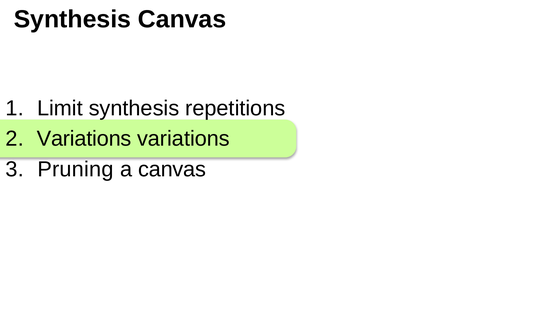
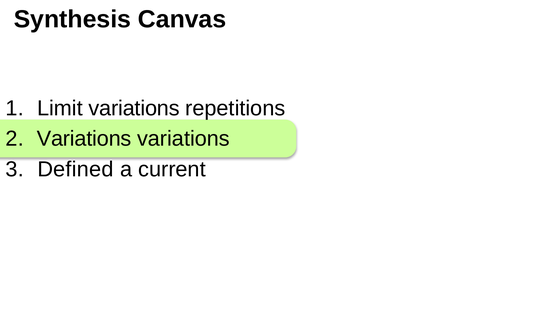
Limit synthesis: synthesis -> variations
Pruning: Pruning -> Defined
a canvas: canvas -> current
